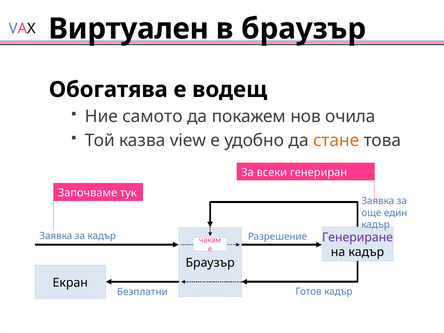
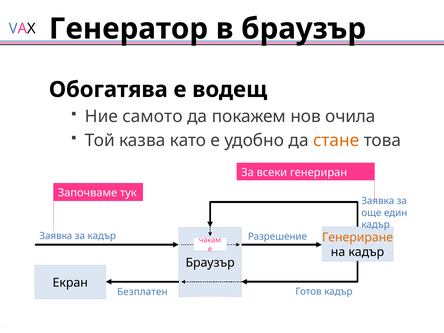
Виртуален: Виртуален -> Генератор
view: view -> като
Генериране colour: purple -> orange
Безплатни: Безплатни -> Безплатен
